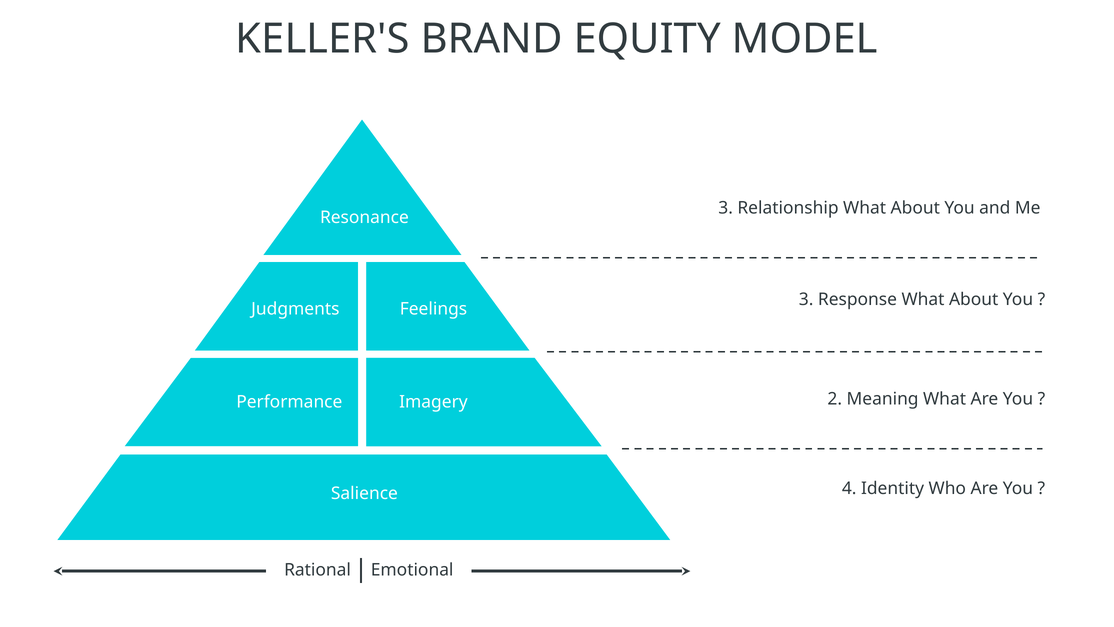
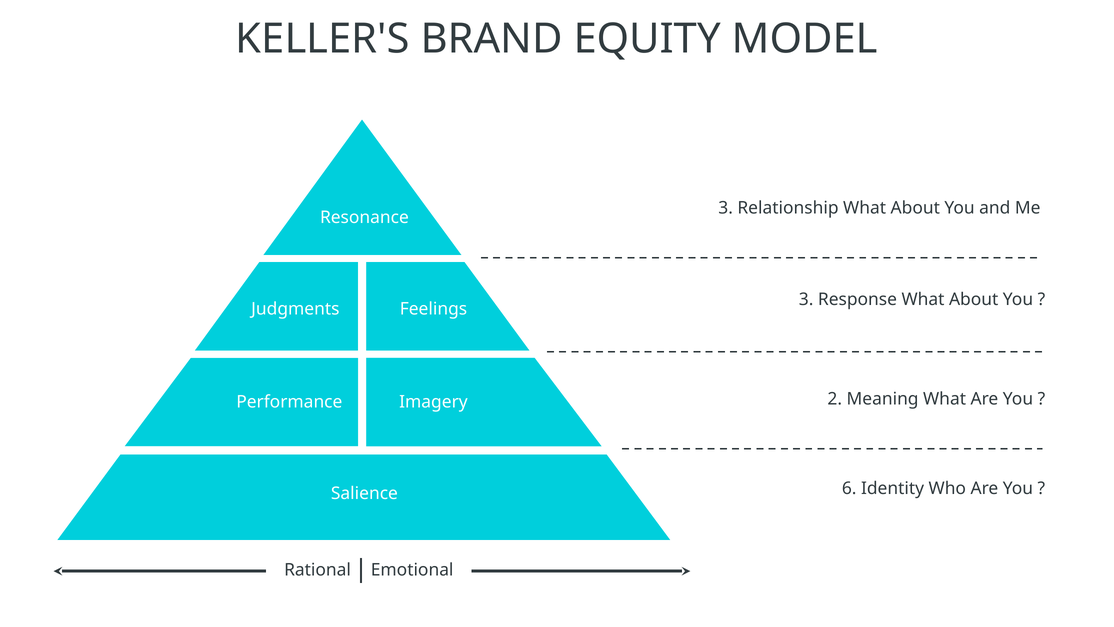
4: 4 -> 6
